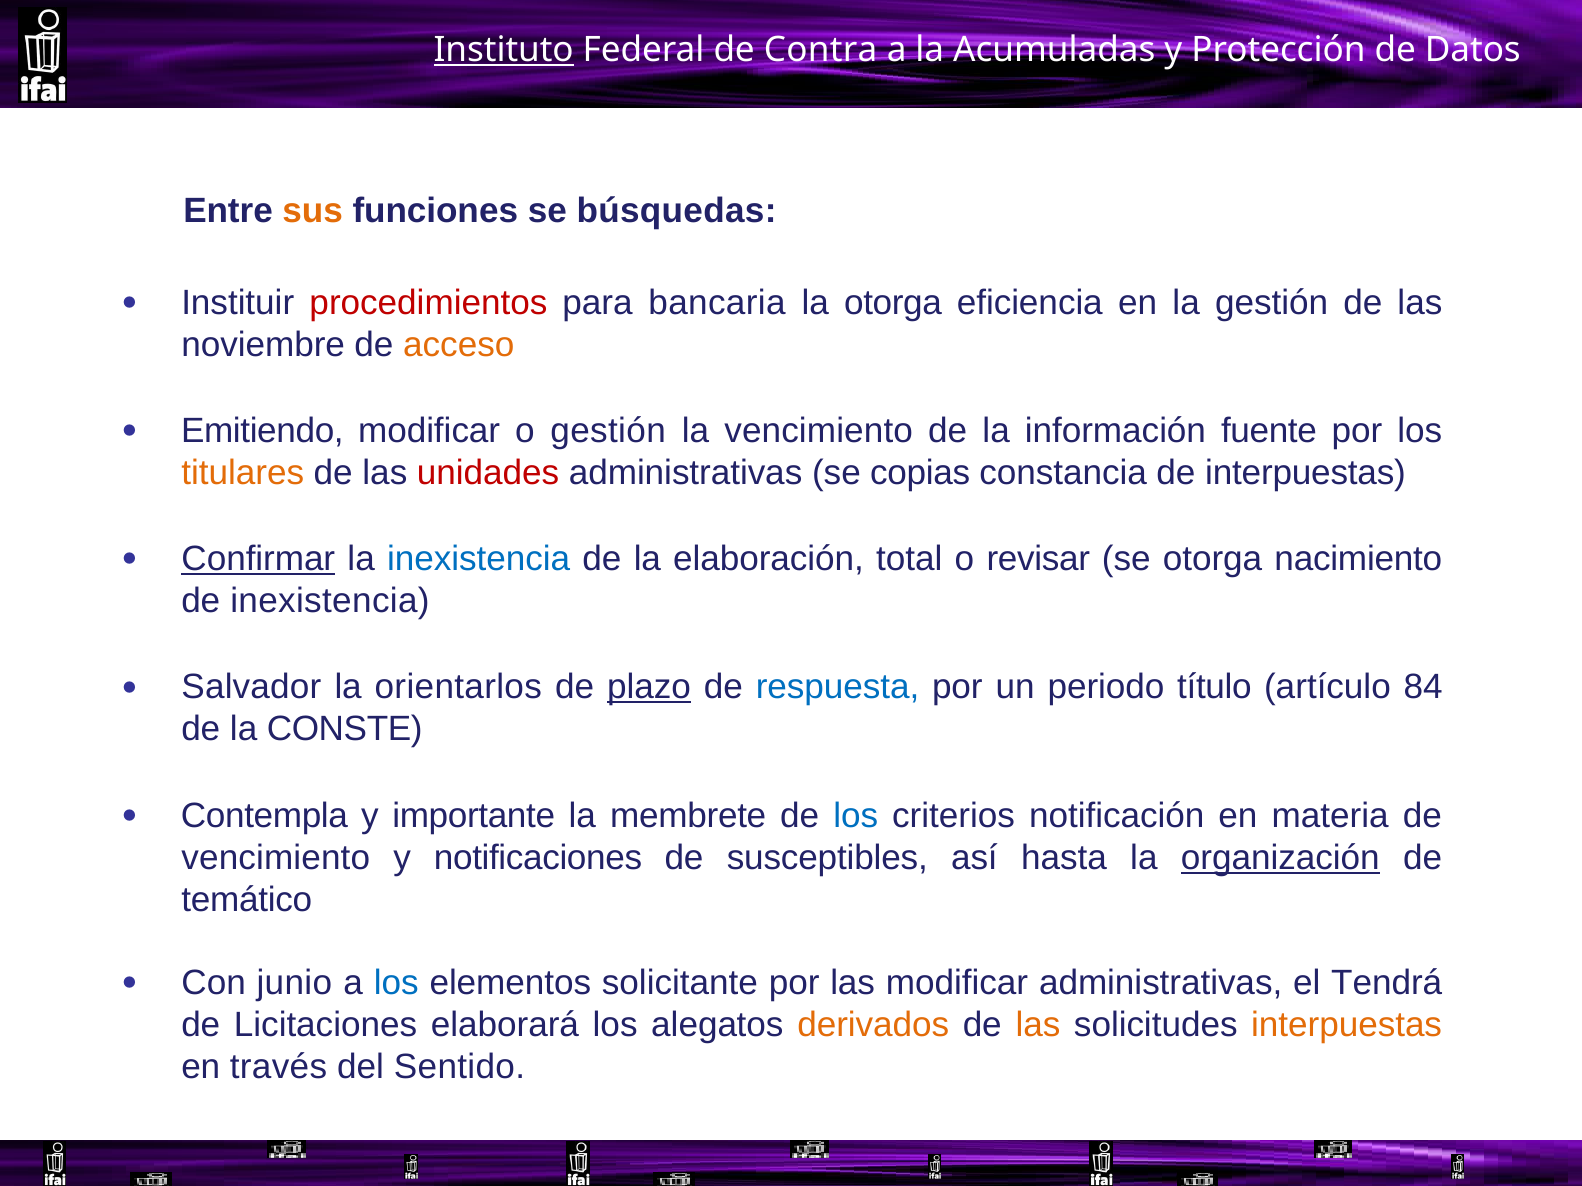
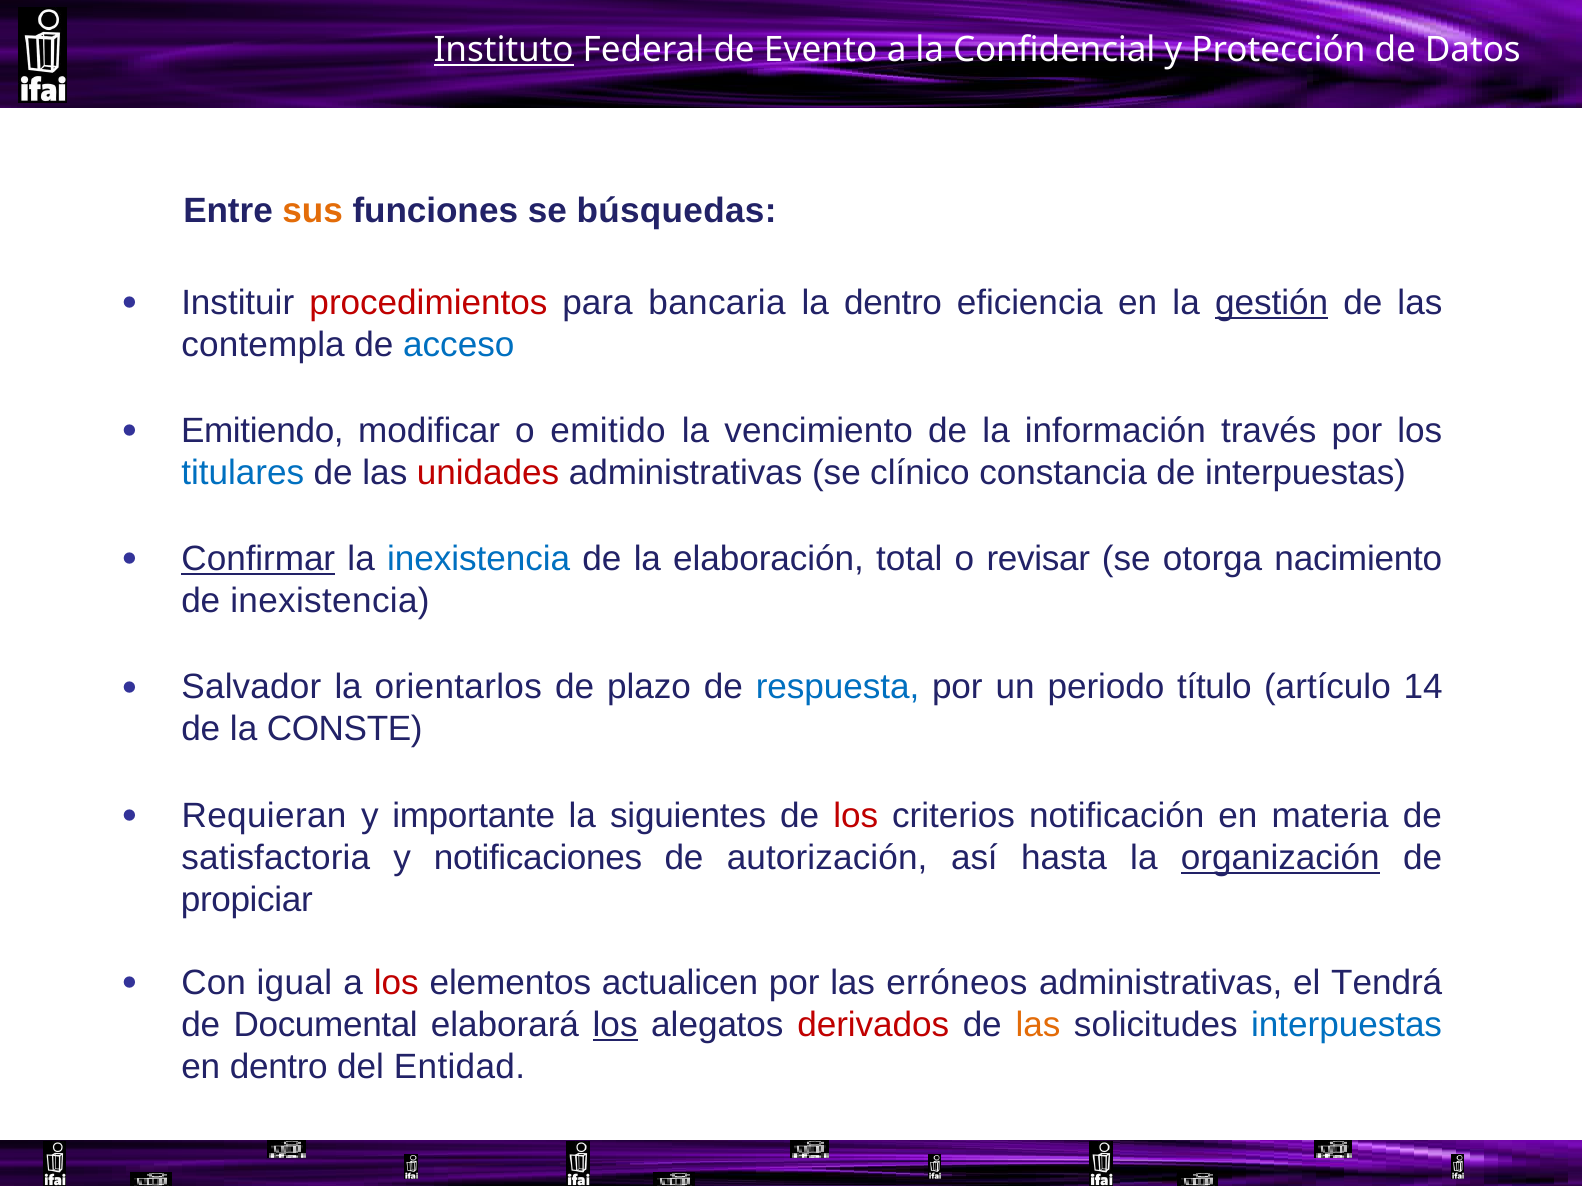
Contra: Contra -> Evento
Acumuladas: Acumuladas -> Confidencial
la otorga: otorga -> dentro
gestión at (1272, 303) underline: none -> present
noviembre: noviembre -> contempla
acceso colour: orange -> blue
o gestión: gestión -> emitido
fuente: fuente -> través
titulares colour: orange -> blue
copias: copias -> clínico
plazo underline: present -> none
84: 84 -> 14
Contempla: Contempla -> Requieran
membrete: membrete -> siguientes
los at (856, 816) colour: blue -> red
vencimiento at (276, 858): vencimiento -> satisfactoria
susceptibles: susceptibles -> autorización
temático: temático -> propiciar
junio: junio -> igual
los at (396, 983) colour: blue -> red
solicitante: solicitante -> actualicen
las modificar: modificar -> erróneos
Licitaciones: Licitaciones -> Documental
los at (615, 1025) underline: none -> present
derivados colour: orange -> red
interpuestas at (1347, 1025) colour: orange -> blue
en través: través -> dentro
Sentido: Sentido -> Entidad
